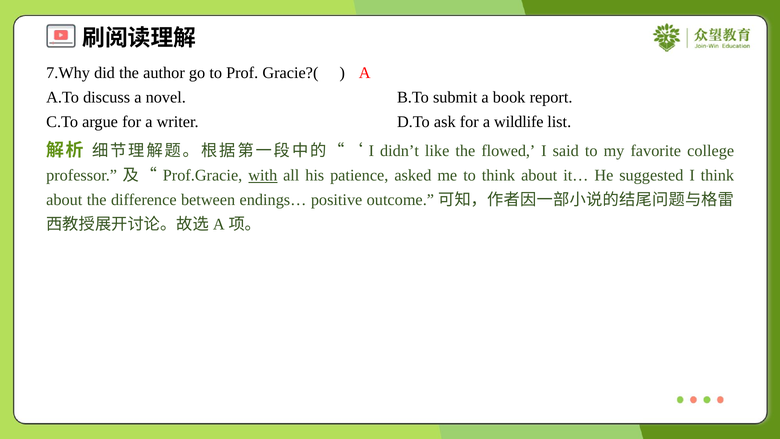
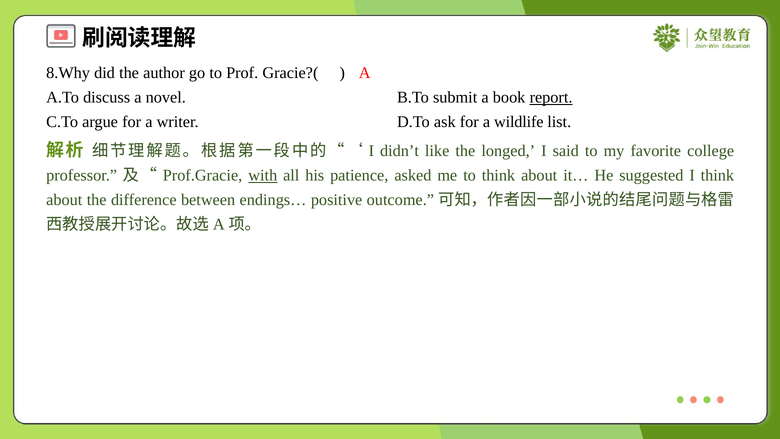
7.Why: 7.Why -> 8.Why
report underline: none -> present
flowed: flowed -> longed
